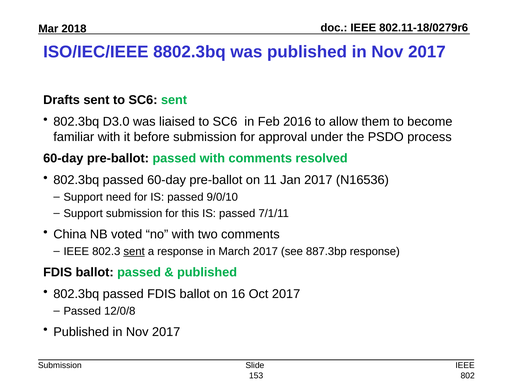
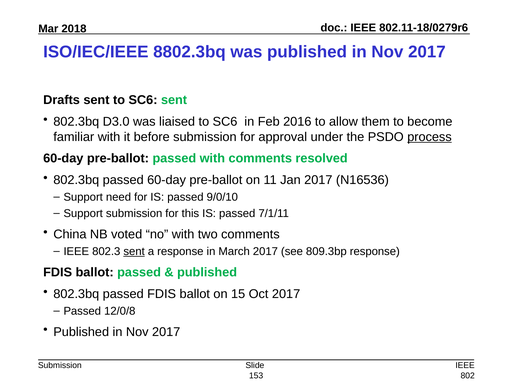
process underline: none -> present
887.3bp: 887.3bp -> 809.3bp
16: 16 -> 15
